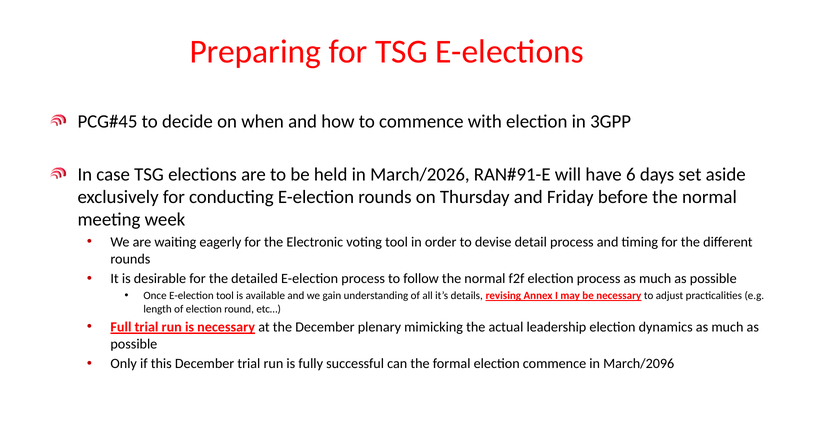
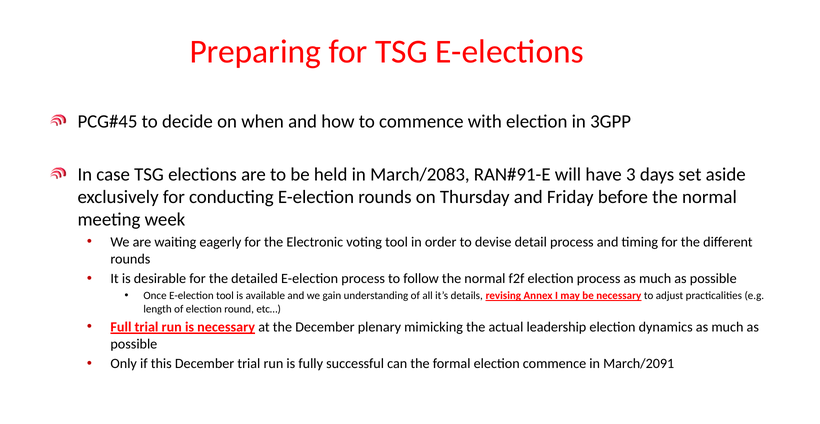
March/2026: March/2026 -> March/2083
6: 6 -> 3
March/2096: March/2096 -> March/2091
